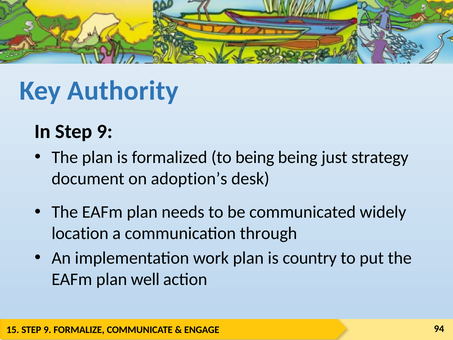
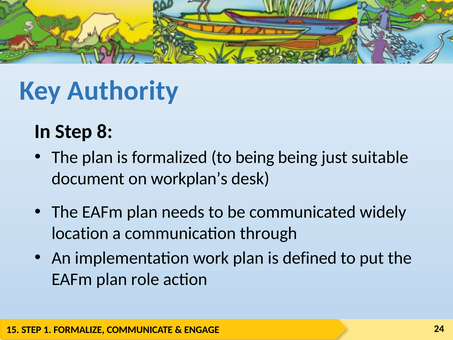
In Step 9: 9 -> 8
strategy: strategy -> suitable
adoption’s: adoption’s -> workplan’s
country: country -> defined
well: well -> role
9 at (47, 330): 9 -> 1
94: 94 -> 24
